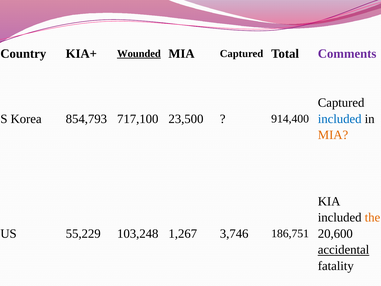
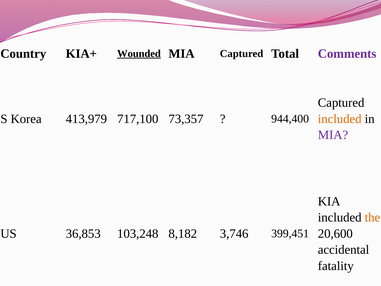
854,793: 854,793 -> 413,979
23,500: 23,500 -> 73,357
914,400: 914,400 -> 944,400
included at (340, 119) colour: blue -> orange
MIA at (333, 135) colour: orange -> purple
55,229: 55,229 -> 36,853
1,267: 1,267 -> 8,182
186,751: 186,751 -> 399,451
accidental underline: present -> none
